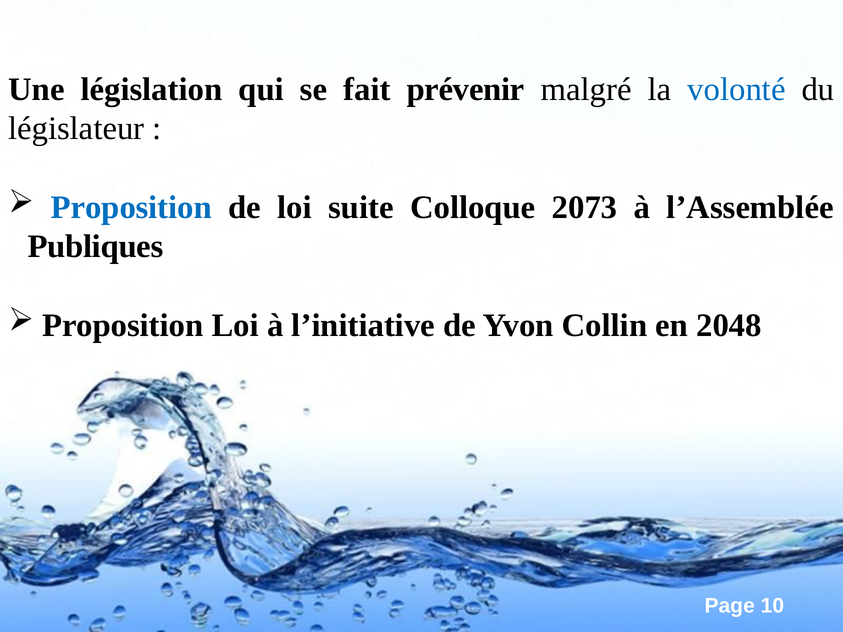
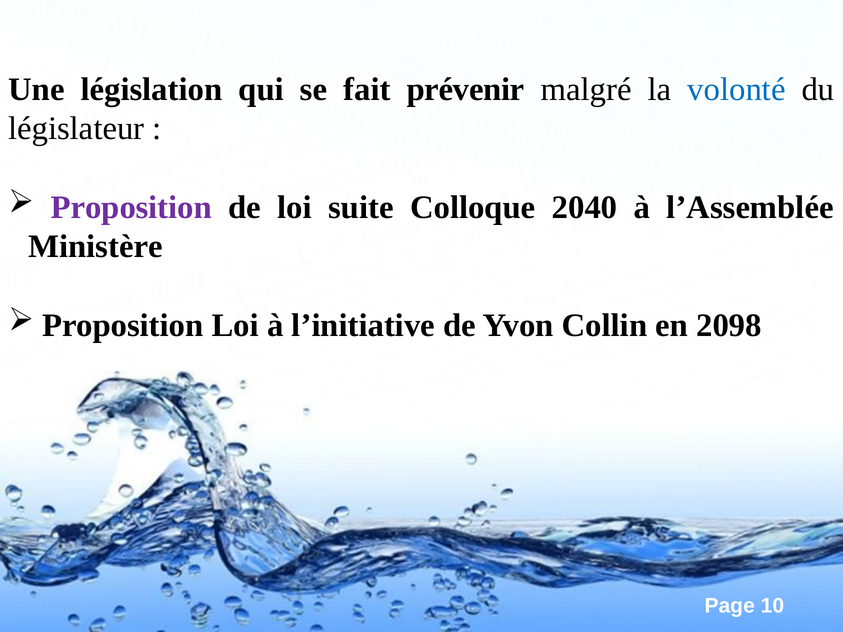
Proposition at (131, 207) colour: blue -> purple
2073: 2073 -> 2040
Publiques: Publiques -> Ministère
2048: 2048 -> 2098
